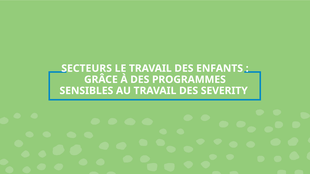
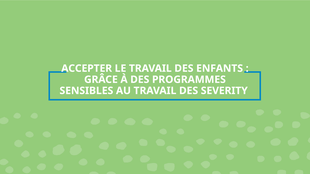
SECTEURS: SECTEURS -> ACCEPTER
